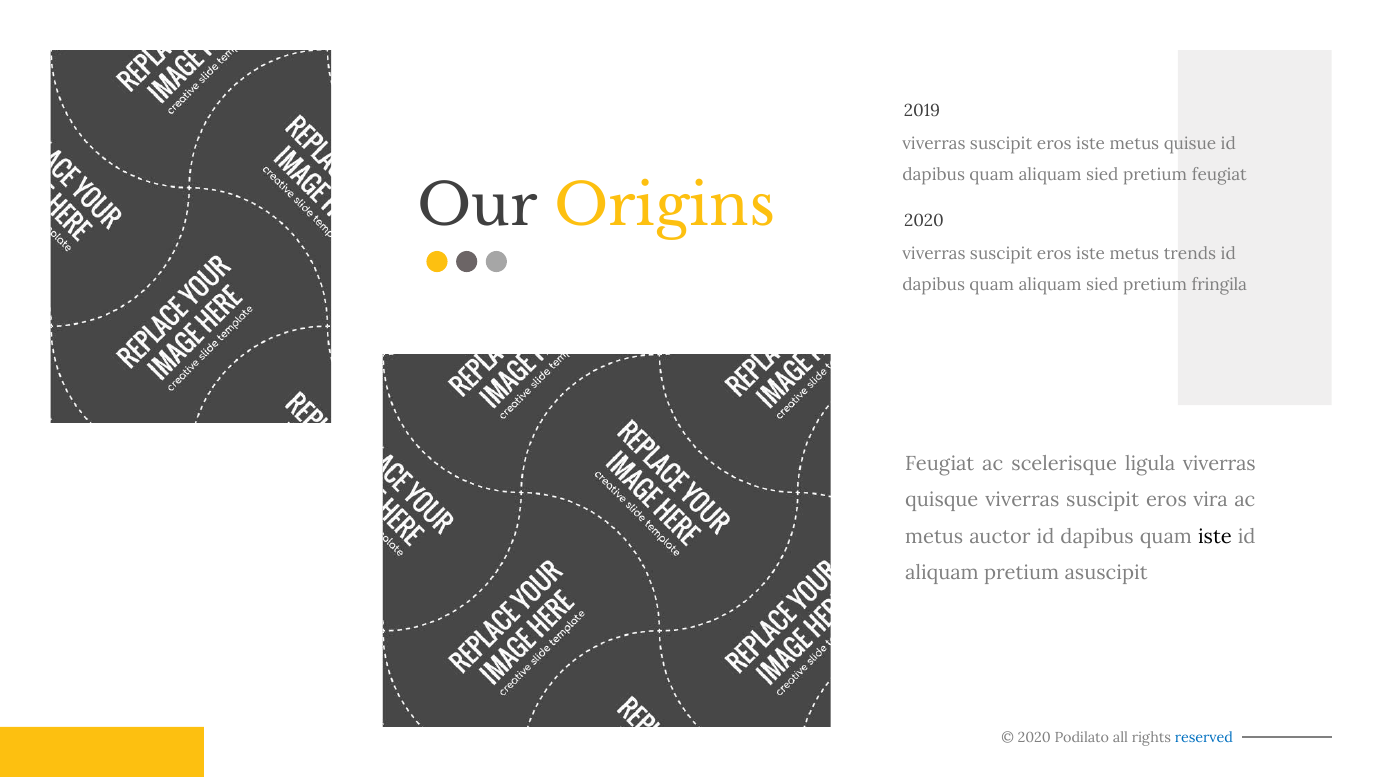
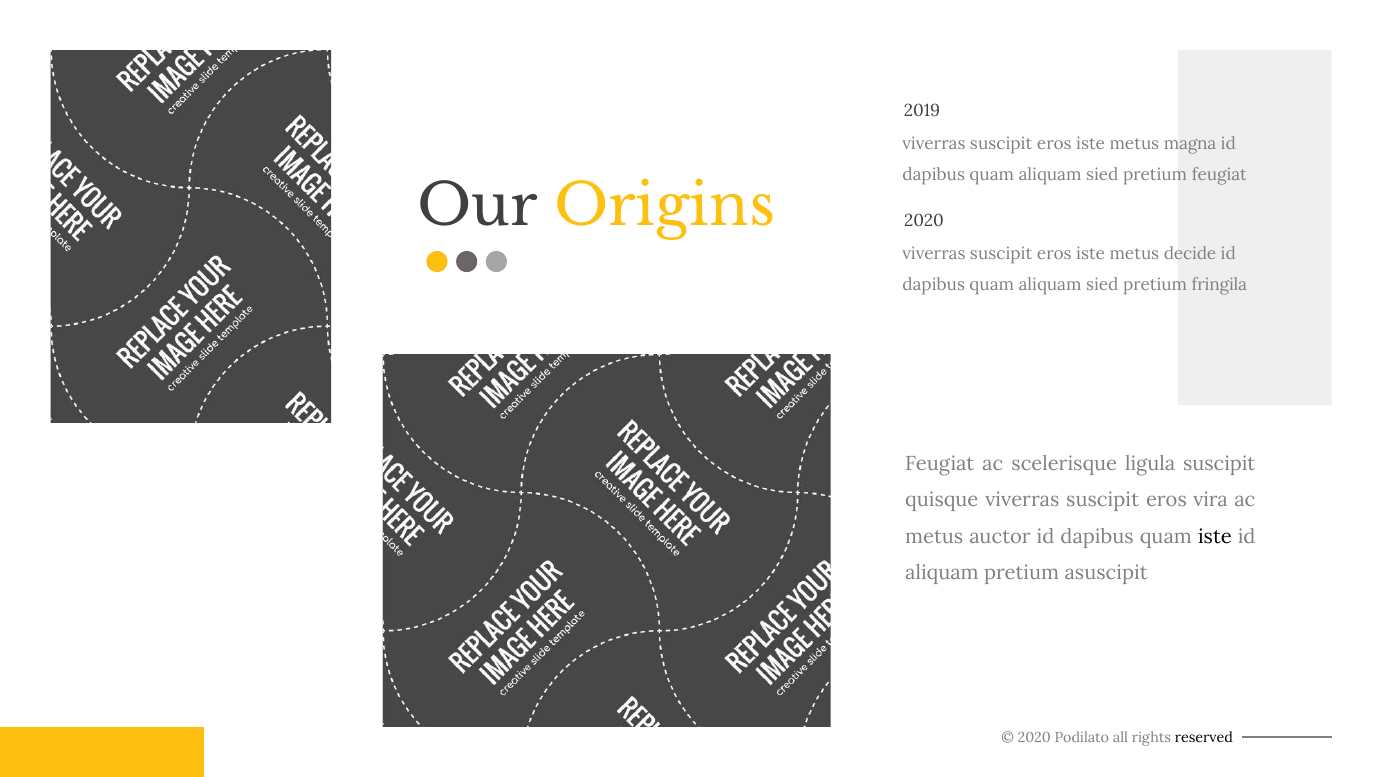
quisue: quisue -> magna
trends: trends -> decide
viverras at (1219, 464): viverras -> suscipit
reserved colour: blue -> black
